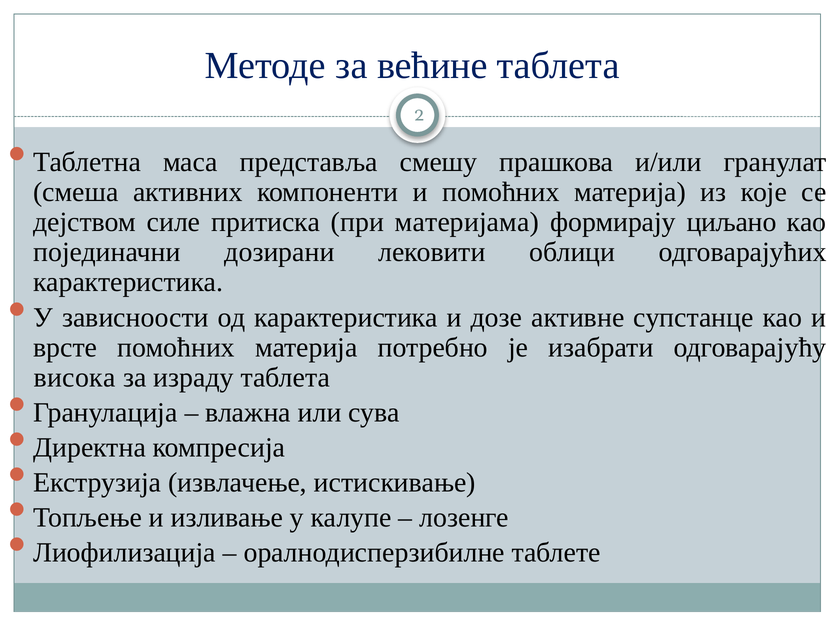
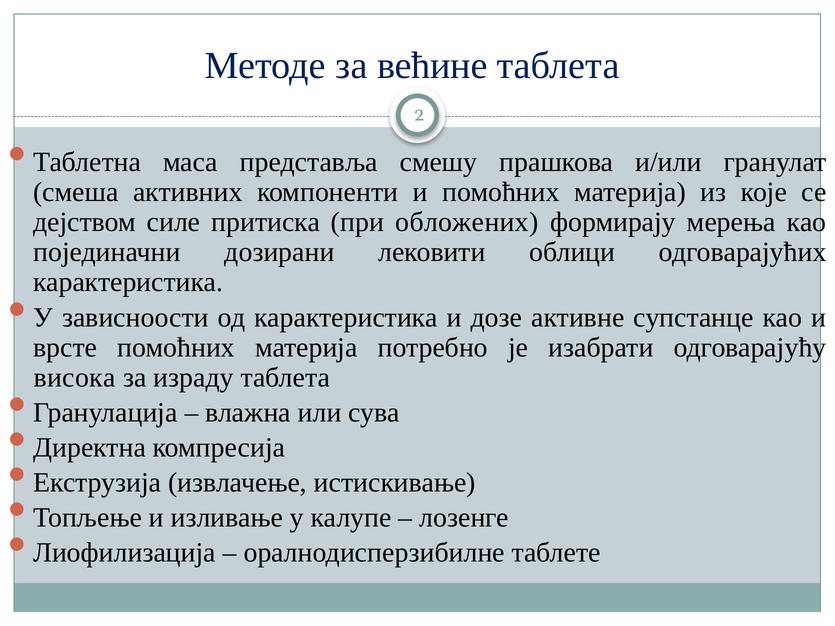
материјама: материјама -> обложених
циљано: циљано -> мерења
